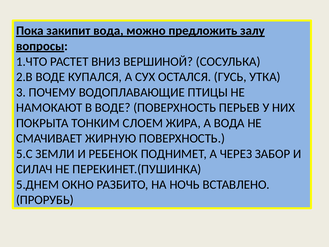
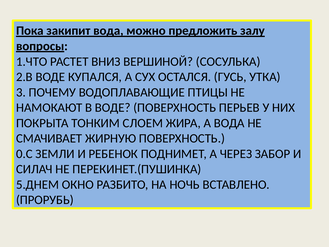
5.С: 5.С -> 0.С
